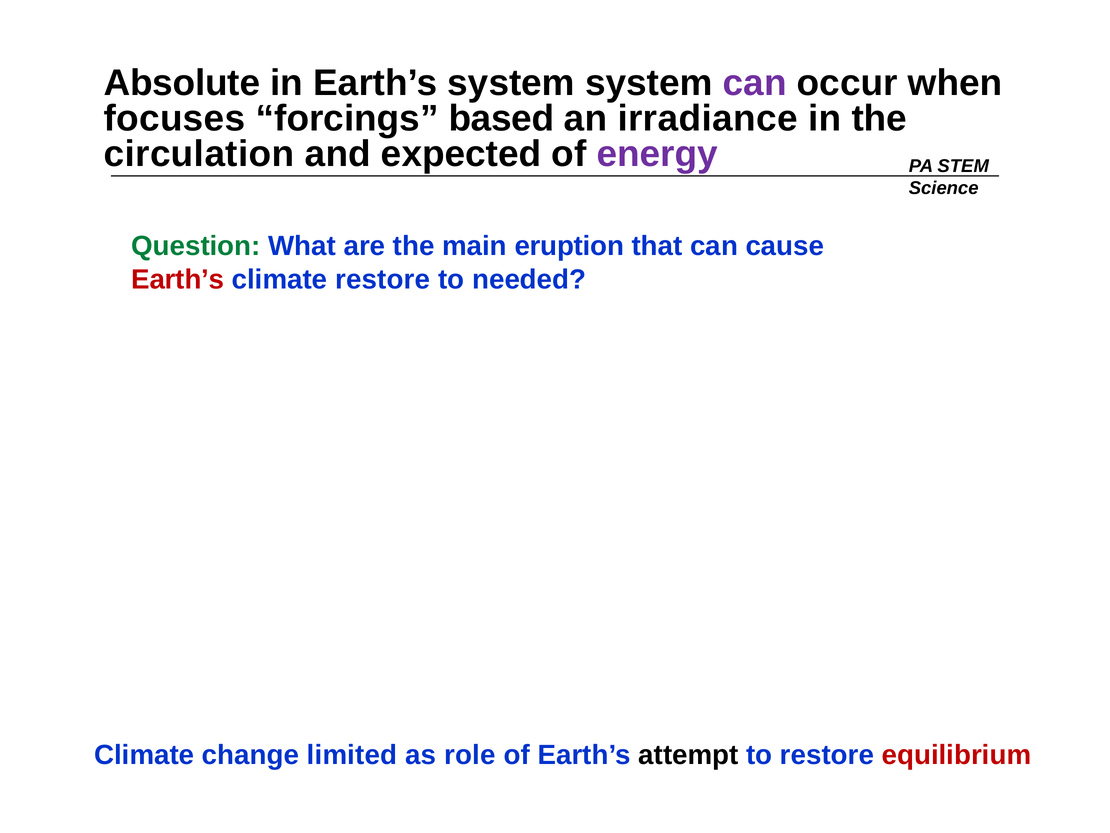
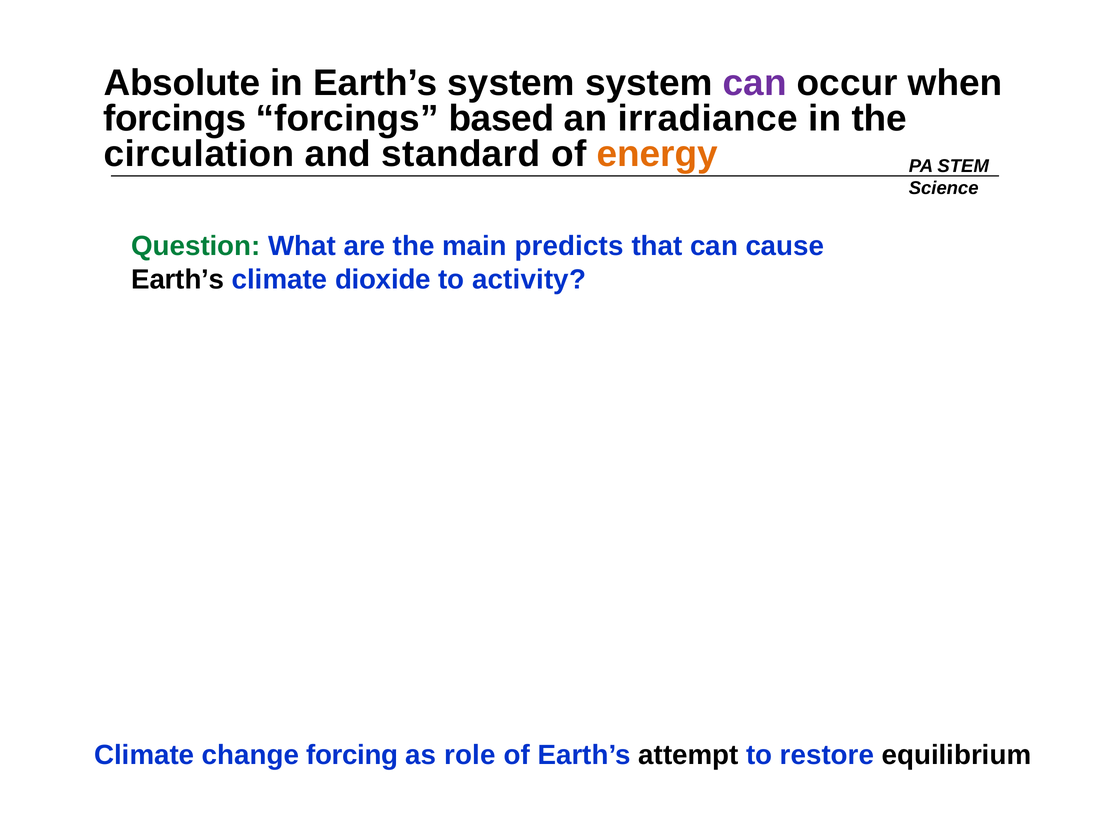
focuses at (174, 119): focuses -> forcings
expected: expected -> standard
energy colour: purple -> orange
eruption: eruption -> predicts
Earth’s at (178, 279) colour: red -> black
climate restore: restore -> dioxide
needed: needed -> activity
limited: limited -> forcing
equilibrium colour: red -> black
